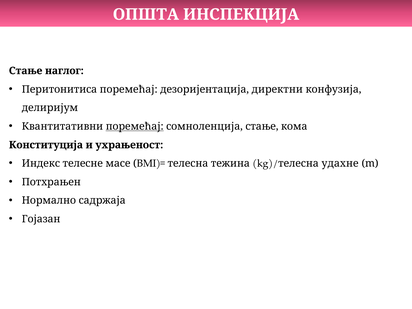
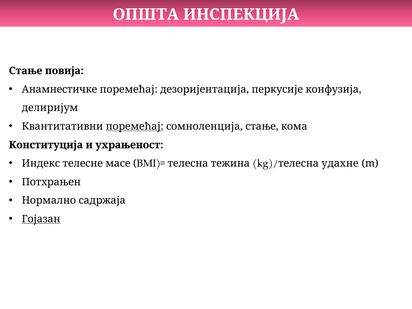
наглог: наглог -> повија
Перитонитиса: Перитонитиса -> Анамнестичке
директни: директни -> перкусије
Гојазан underline: none -> present
